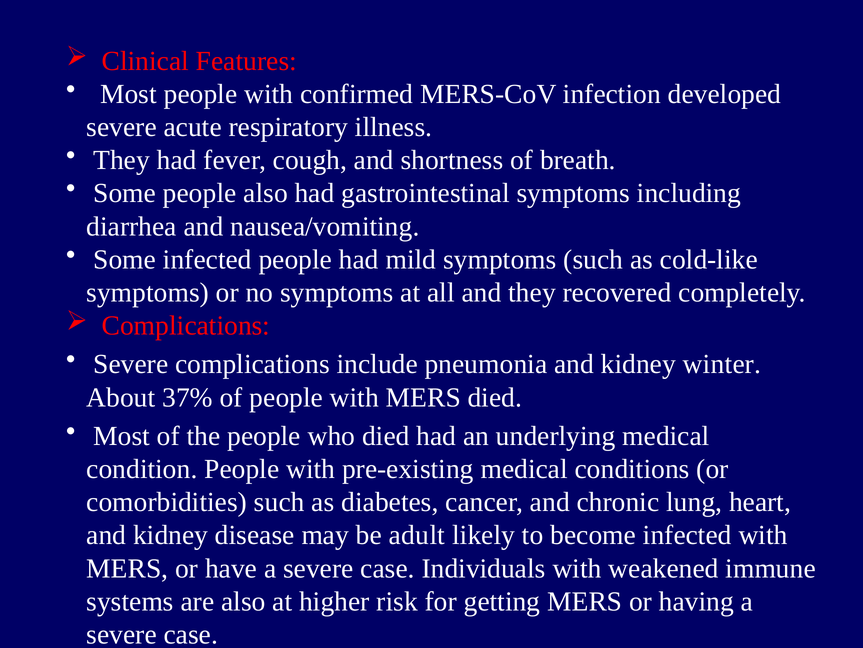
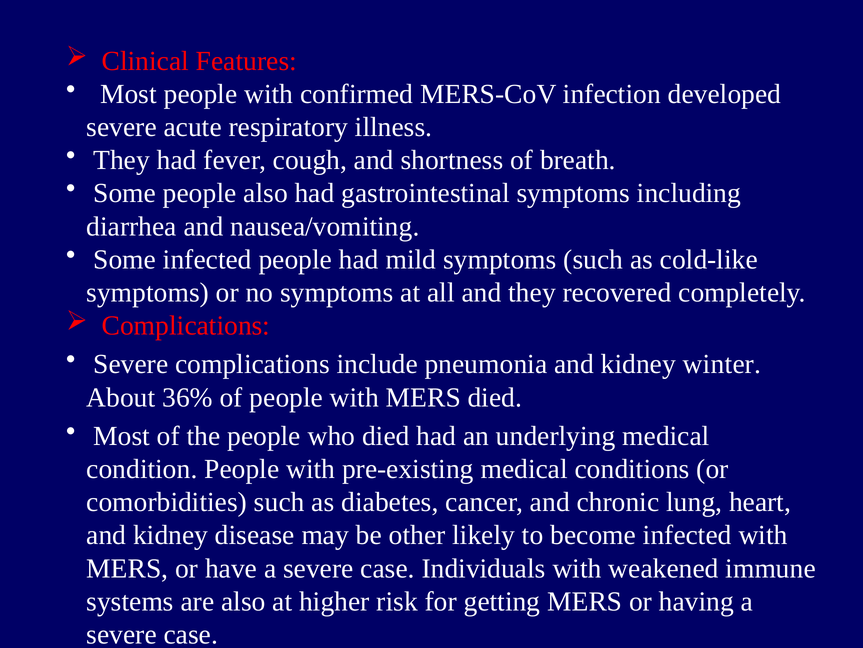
37%: 37% -> 36%
adult: adult -> other
